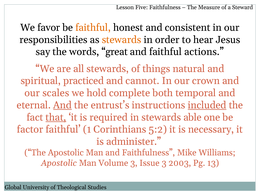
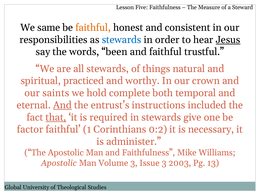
favor: favor -> same
stewards at (122, 40) colour: orange -> blue
Jesus underline: none -> present
great: great -> been
actions: actions -> trustful
cannot: cannot -> worthy
scales: scales -> saints
included underline: present -> none
able: able -> give
5:2: 5:2 -> 0:2
